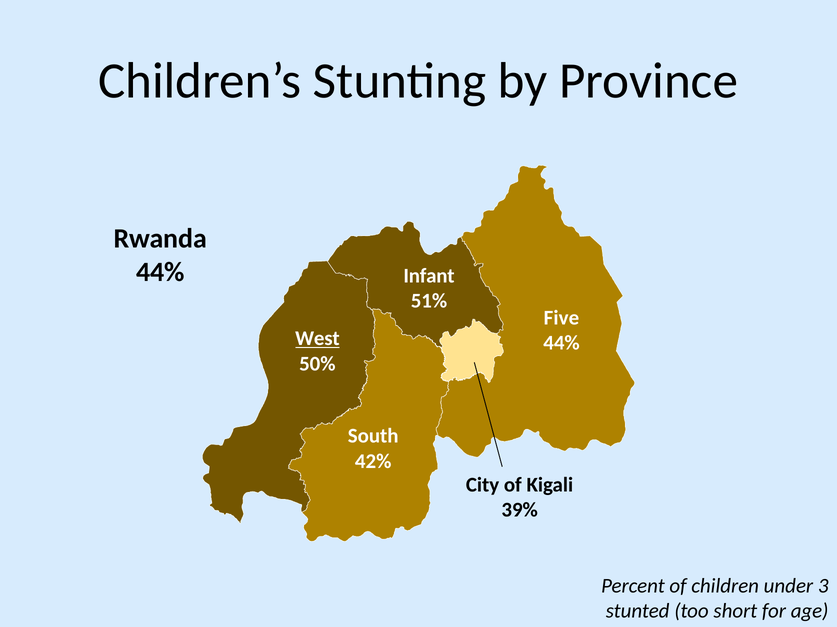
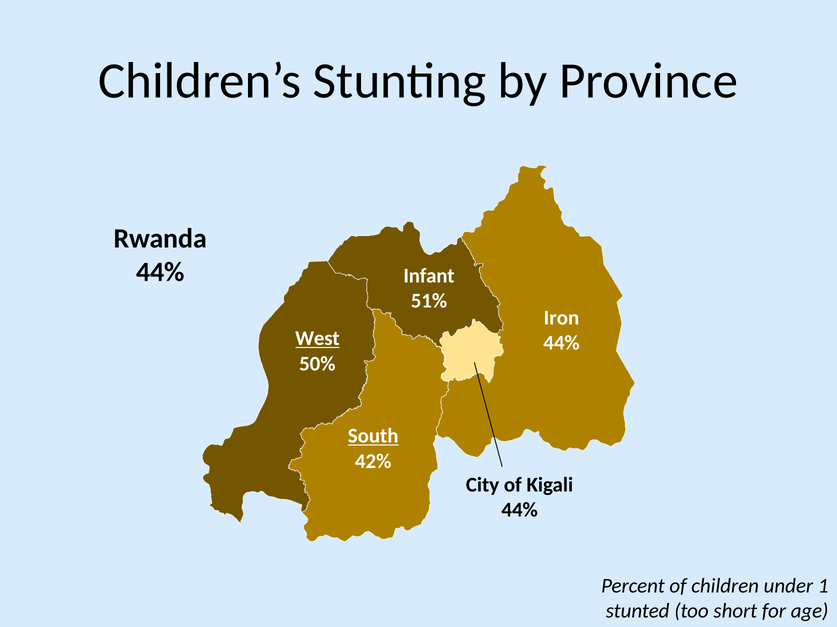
Five: Five -> Iron
South underline: none -> present
39% at (520, 511): 39% -> 44%
3: 3 -> 1
